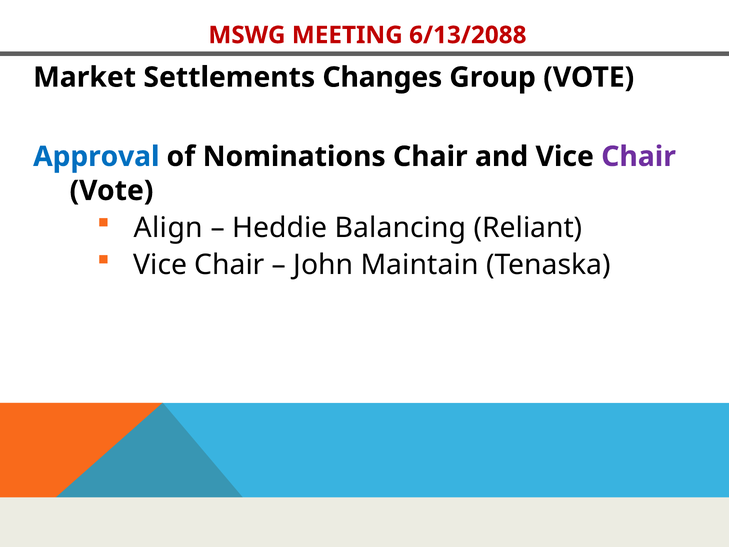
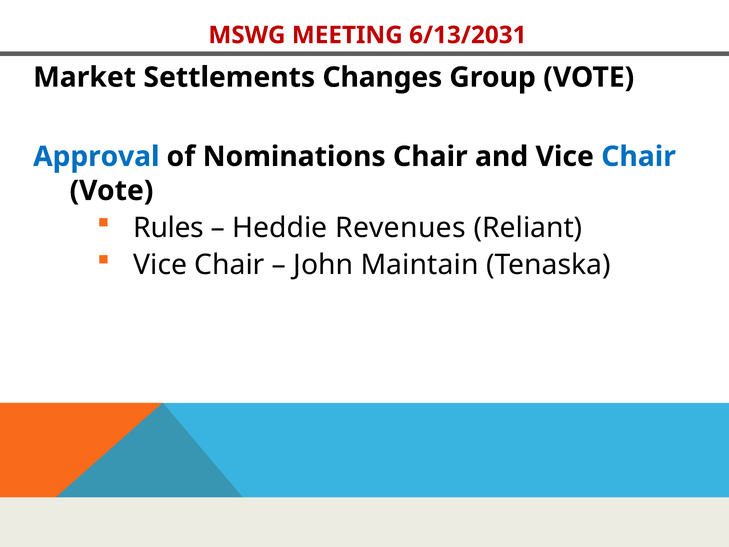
6/13/2088: 6/13/2088 -> 6/13/2031
Chair at (639, 157) colour: purple -> blue
Align: Align -> Rules
Balancing: Balancing -> Revenues
